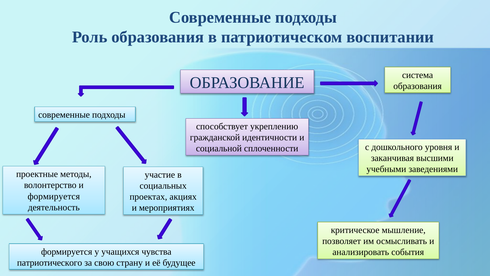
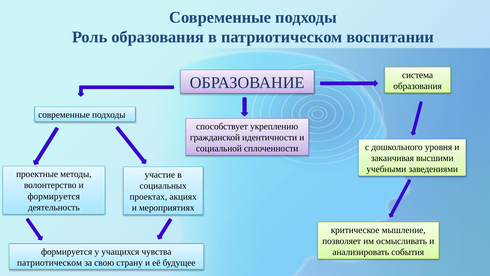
патриотического at (50, 262): патриотического -> патриотическом
